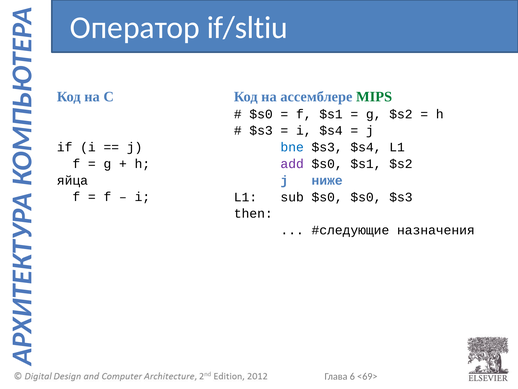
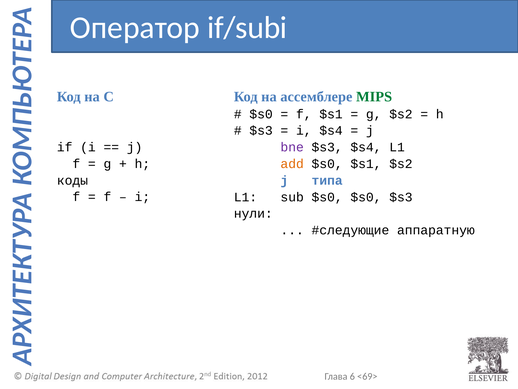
if/sltiu: if/sltiu -> if/subi
bne colour: blue -> purple
add colour: purple -> orange
яйца: яйца -> коды
ниже: ниже -> типа
then: then -> нули
назначения: назначения -> аппаратную
